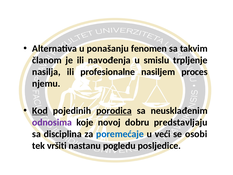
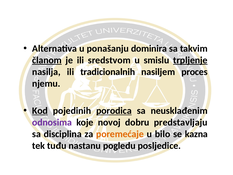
fenomen: fenomen -> dominira
članom underline: none -> present
navođenja: navođenja -> sredstvom
trpljenje underline: none -> present
profesionalne: profesionalne -> tradicionalnih
poremećaje colour: blue -> orange
veći: veći -> bilo
osobi: osobi -> kazna
vršiti: vršiti -> tuđu
